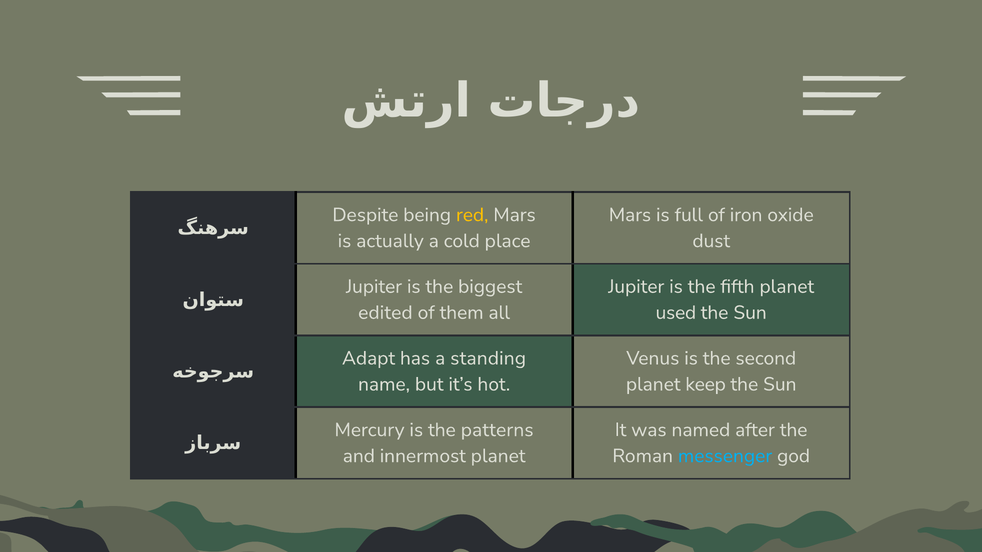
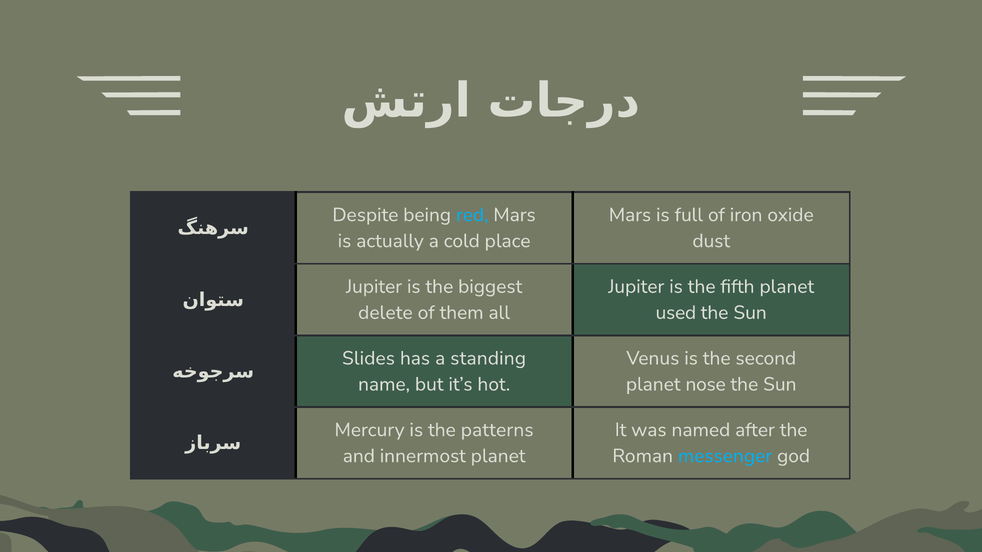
red colour: yellow -> light blue
edited: edited -> delete
Adapt: Adapt -> Slides
keep: keep -> nose
